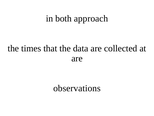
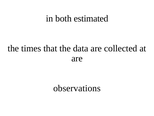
approach: approach -> estimated
